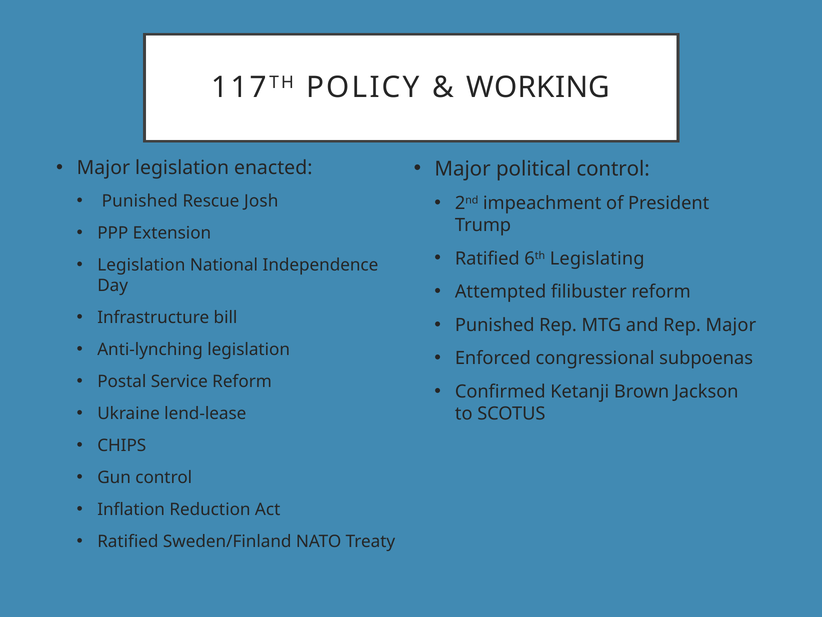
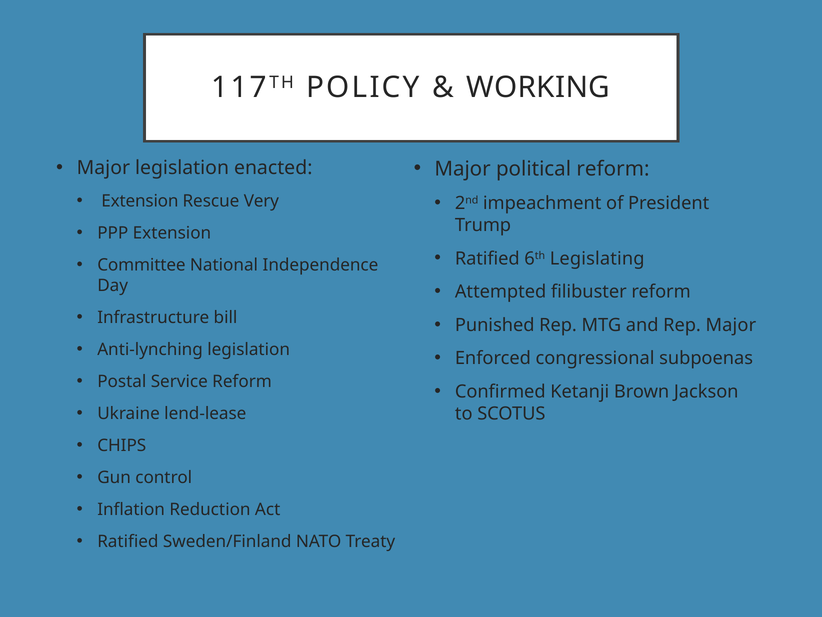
political control: control -> reform
Punished at (140, 201): Punished -> Extension
Josh: Josh -> Very
Legislation at (141, 265): Legislation -> Committee
